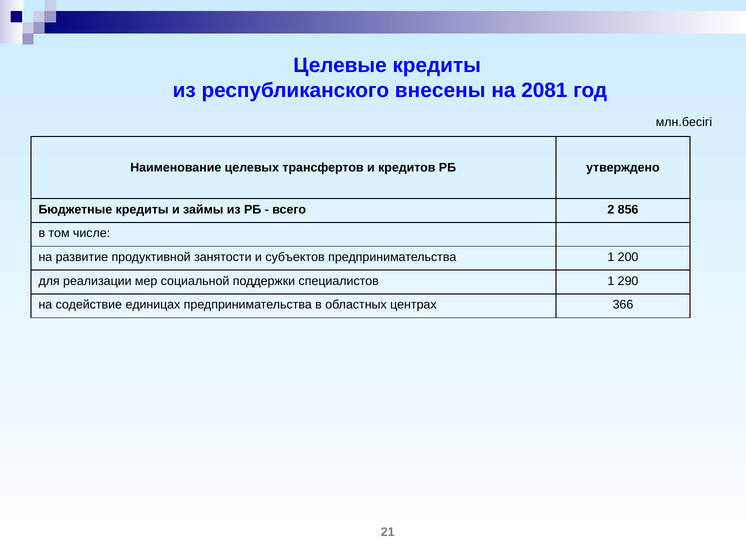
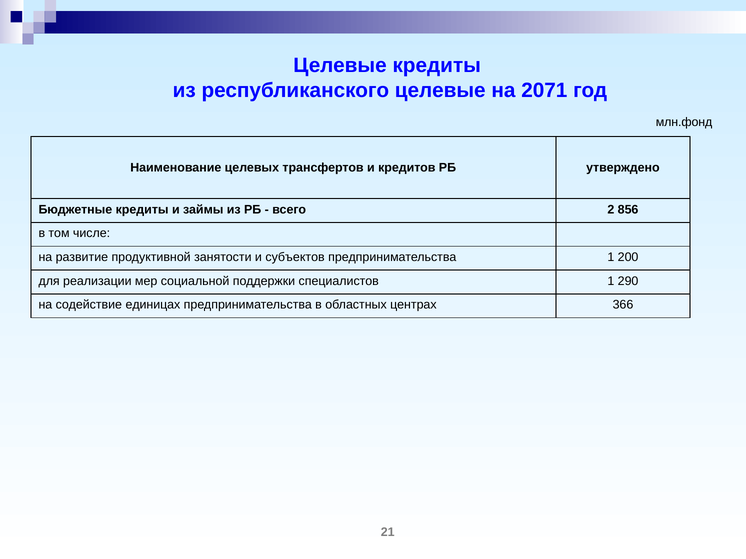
республиканского внесены: внесены -> целевые
2081: 2081 -> 2071
млн.бесігі: млн.бесігі -> млн.фонд
